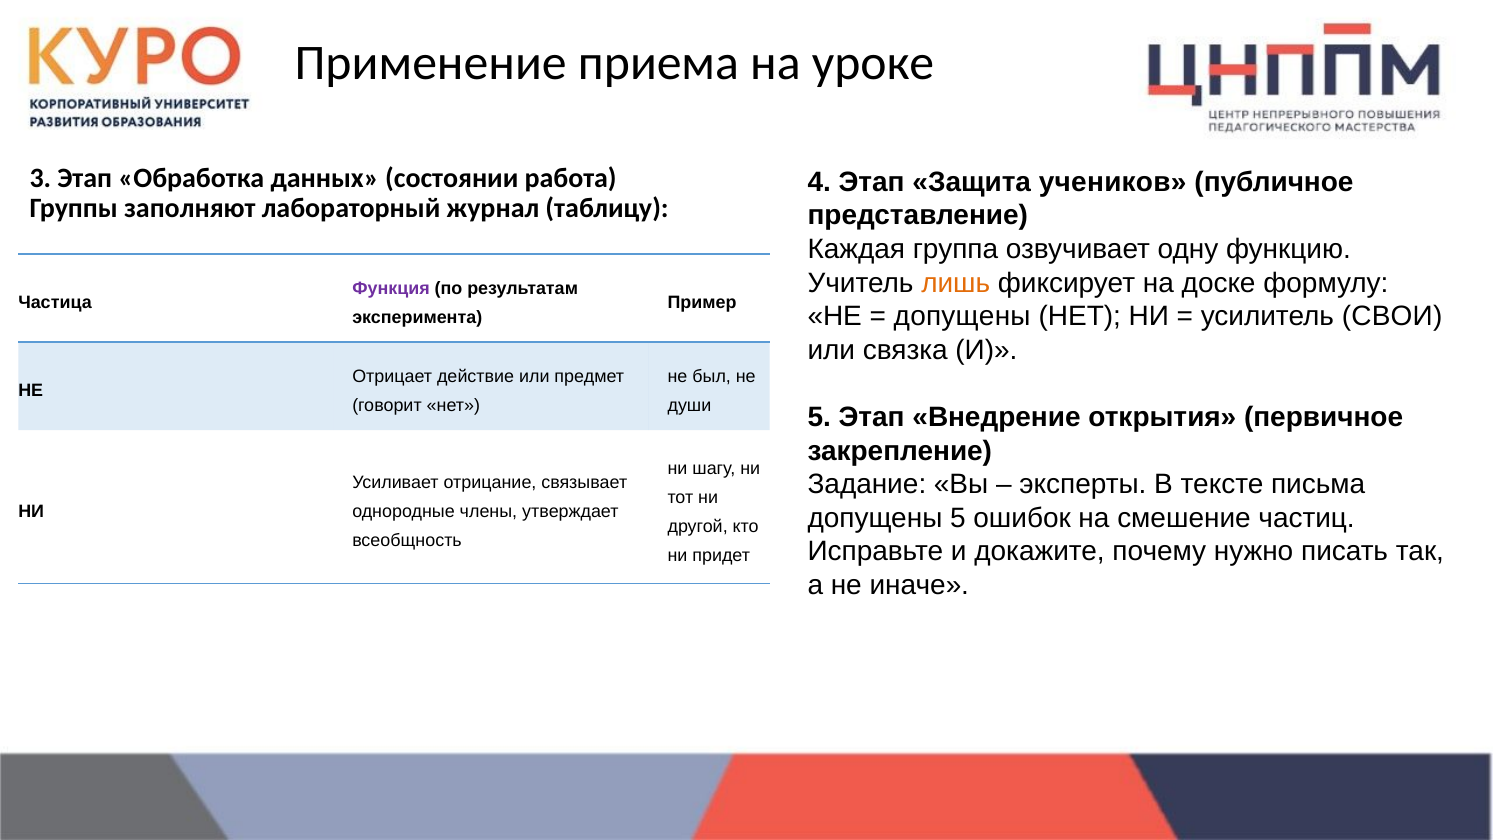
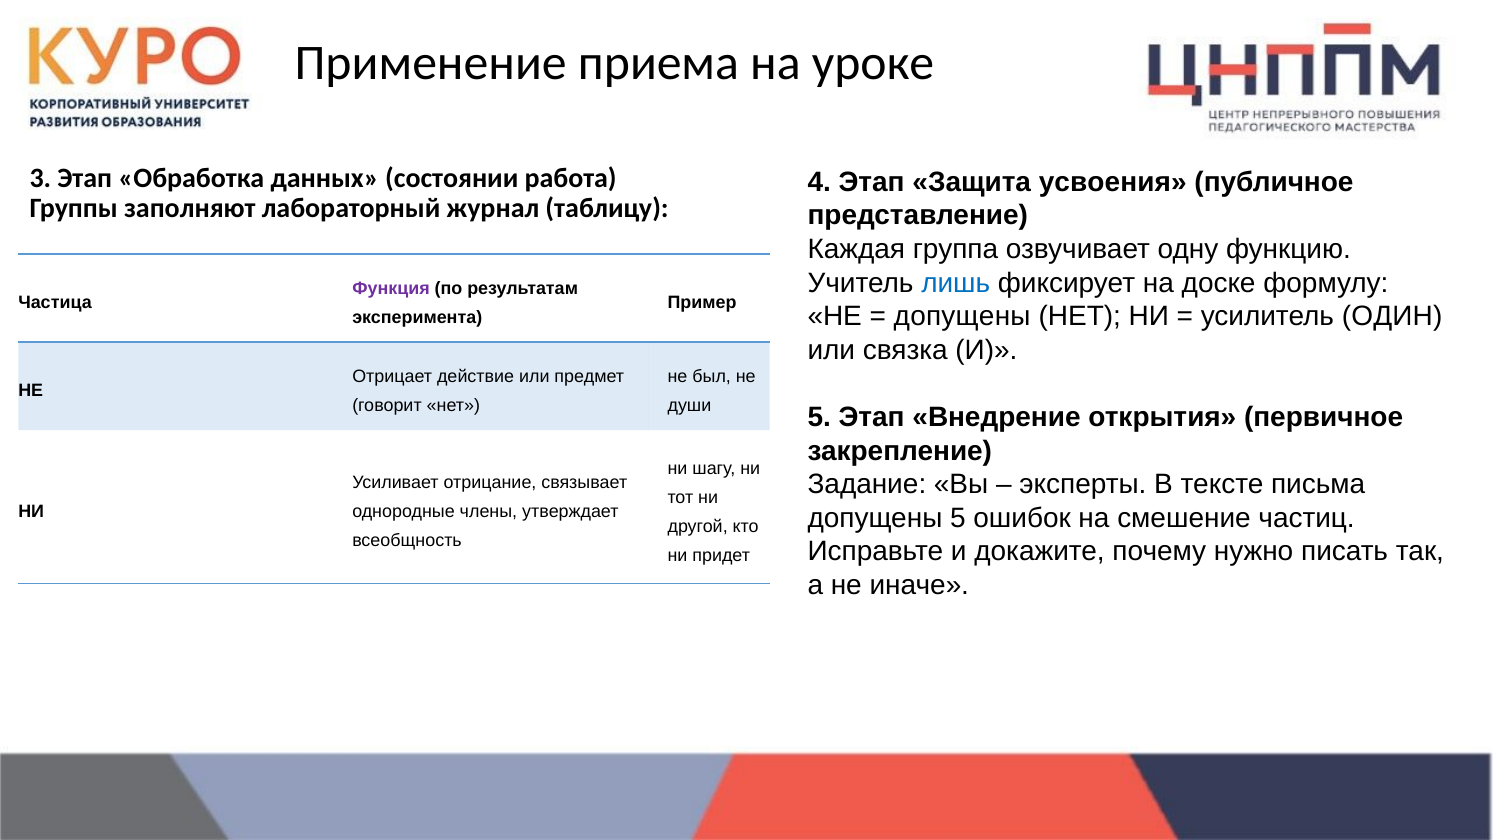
учеников: учеников -> усвоения
лишь colour: orange -> blue
СВОИ: СВОИ -> ОДИН
